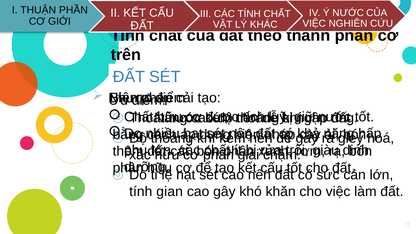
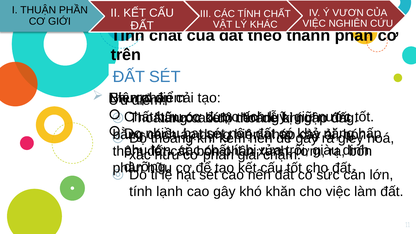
Ý NƯỚC: NƯỚC -> VƯƠN
gian: gian -> lạnh
